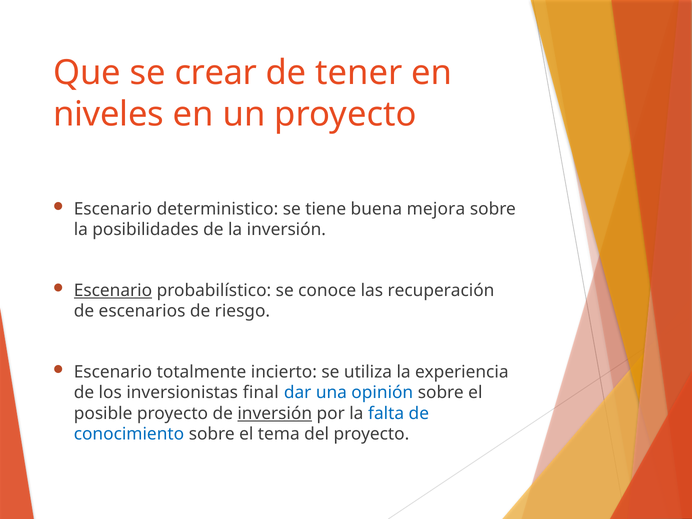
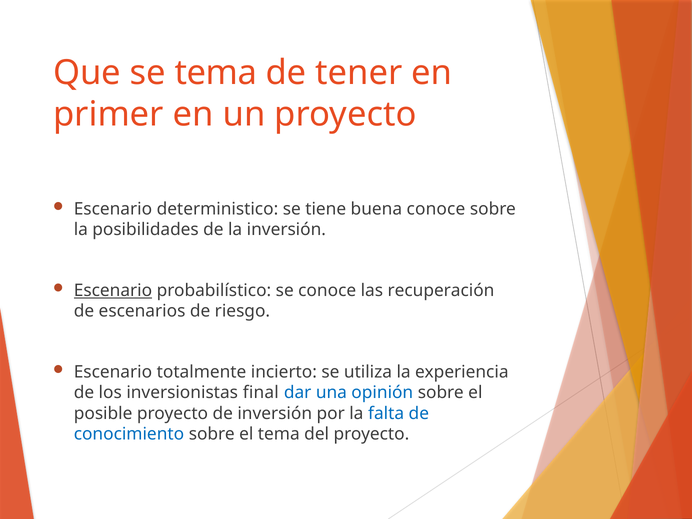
se crear: crear -> tema
niveles: niveles -> primer
buena mejora: mejora -> conoce
inversión at (275, 413) underline: present -> none
